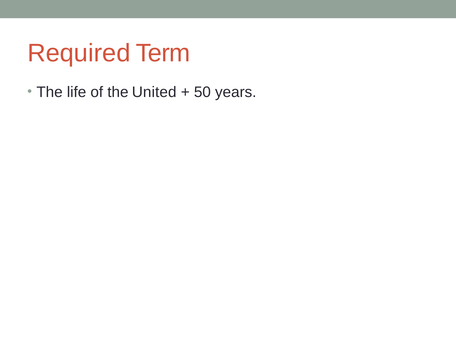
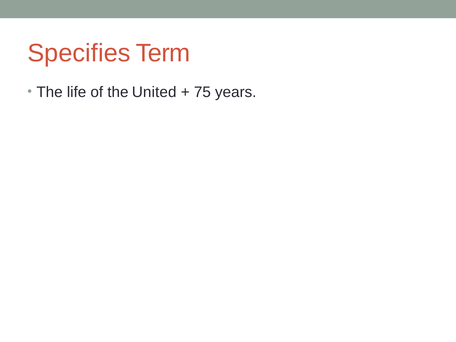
Required: Required -> Specifies
50: 50 -> 75
